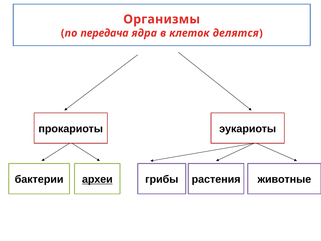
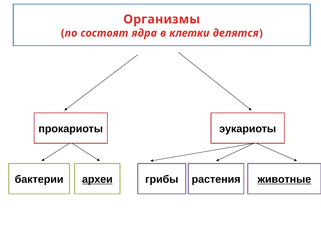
передача: передача -> состоят
клеток: клеток -> клетки
животные underline: none -> present
